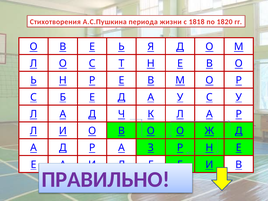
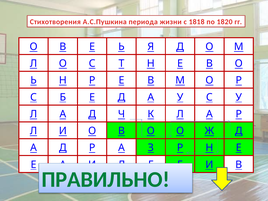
ПРАВИЛЬНО colour: purple -> green
